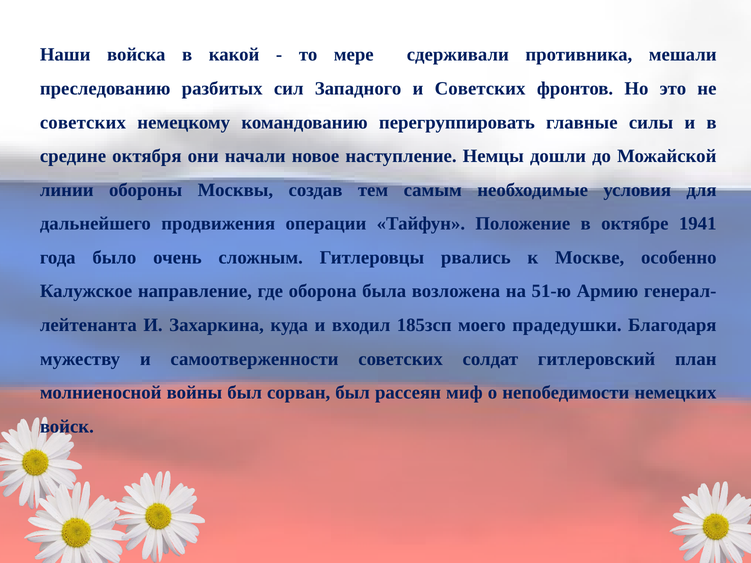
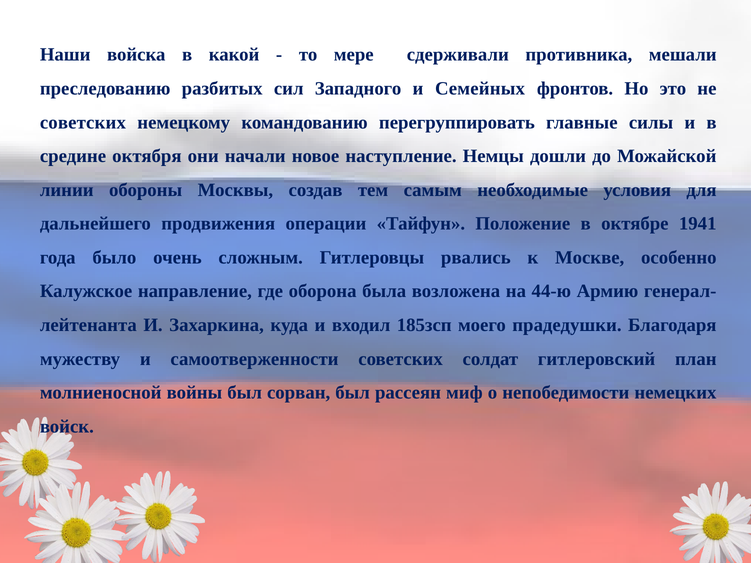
и Советских: Советских -> Семейных
51-ю: 51-ю -> 44-ю
